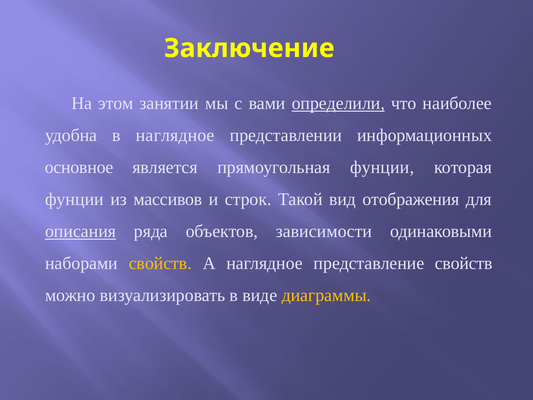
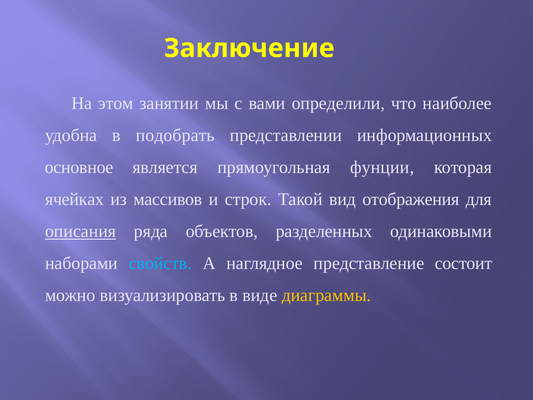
определили underline: present -> none
в наглядное: наглядное -> подобрать
фунции at (74, 199): фунции -> ячейках
зависимости: зависимости -> разделенных
свойств at (160, 263) colour: yellow -> light blue
представление свойств: свойств -> состоит
